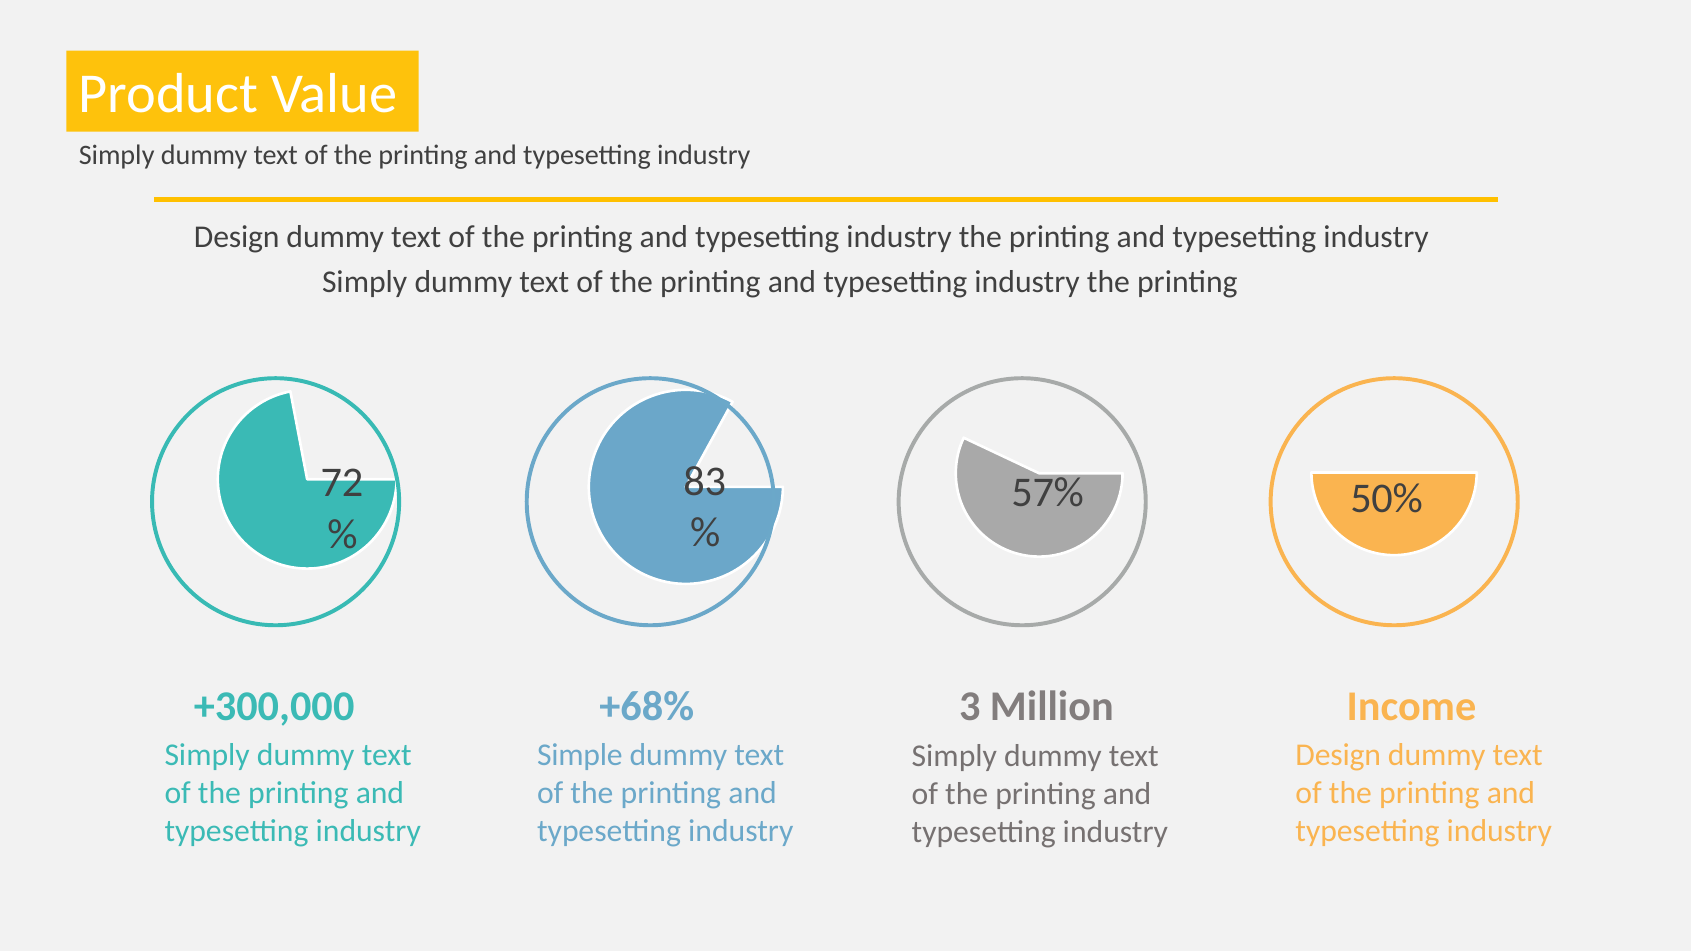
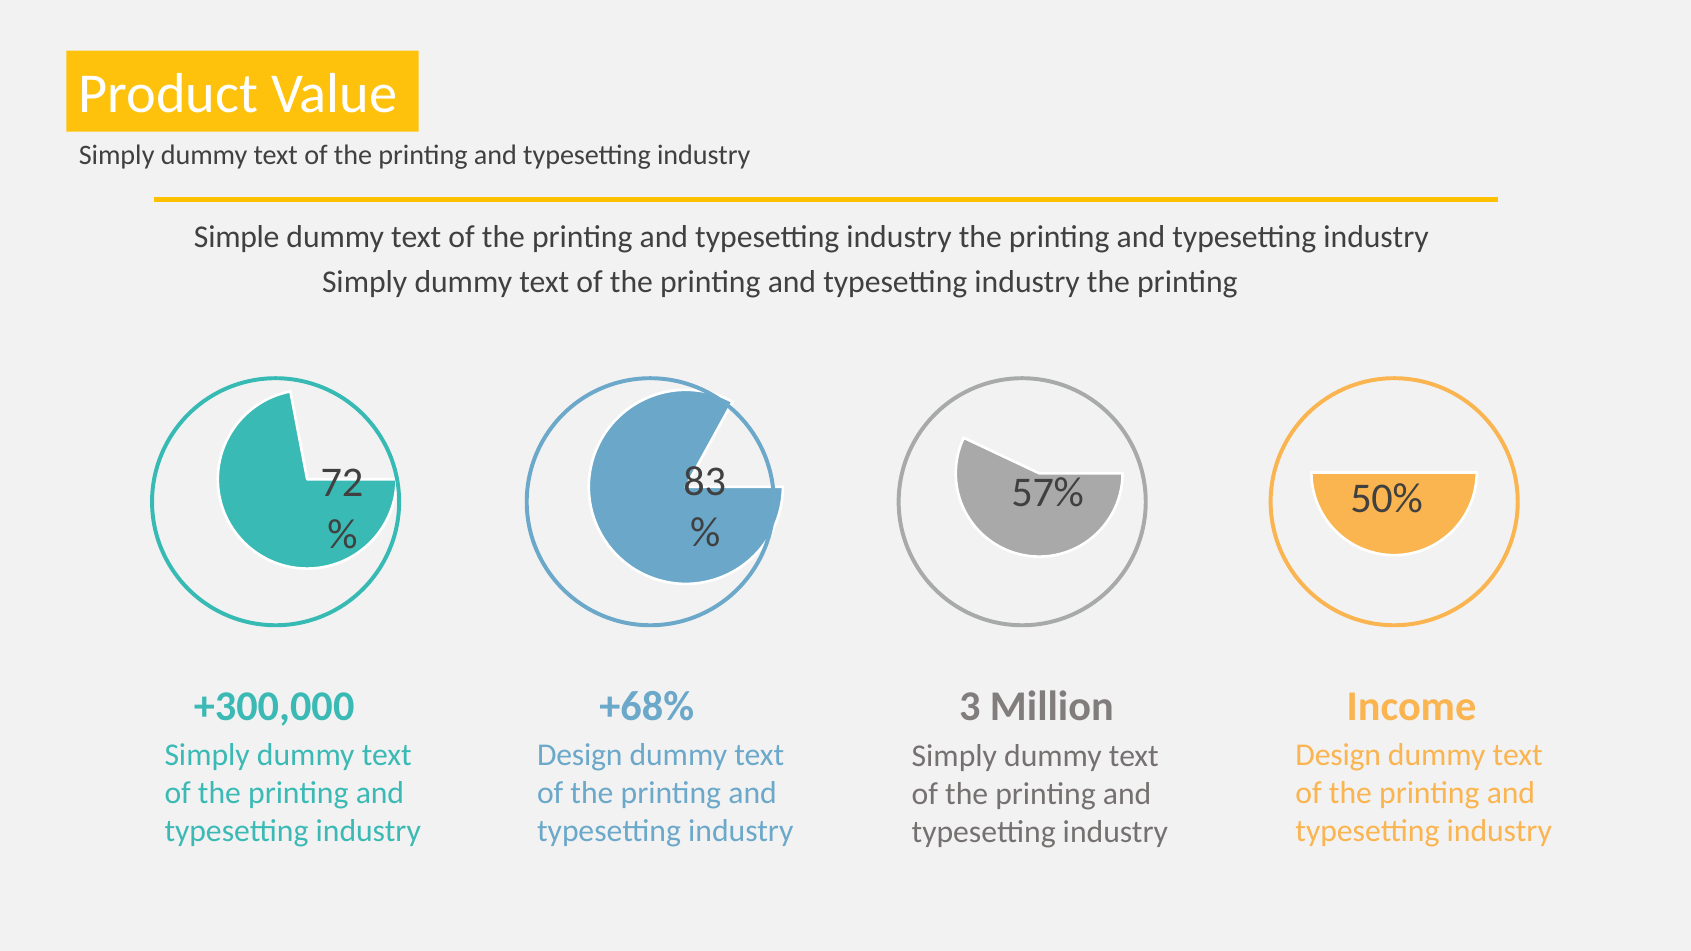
Design at (237, 237): Design -> Simple
Simple at (580, 755): Simple -> Design
